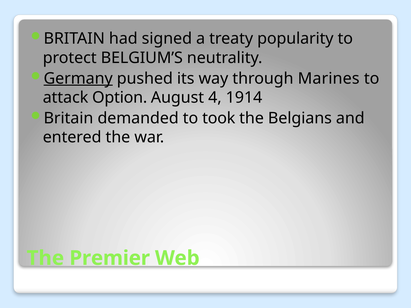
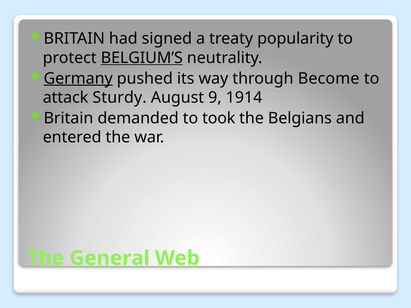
BELGIUM’S underline: none -> present
Marines: Marines -> Become
Option: Option -> Sturdy
4: 4 -> 9
Premier: Premier -> General
